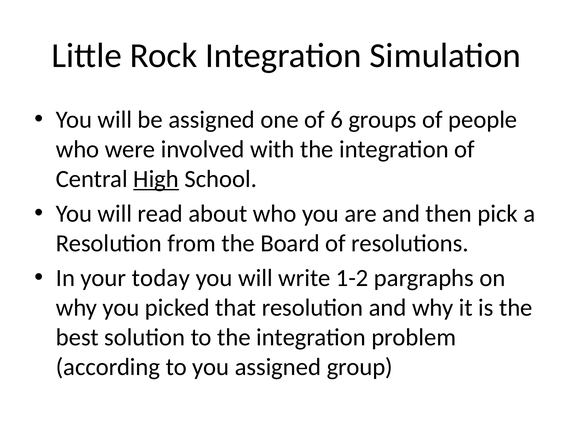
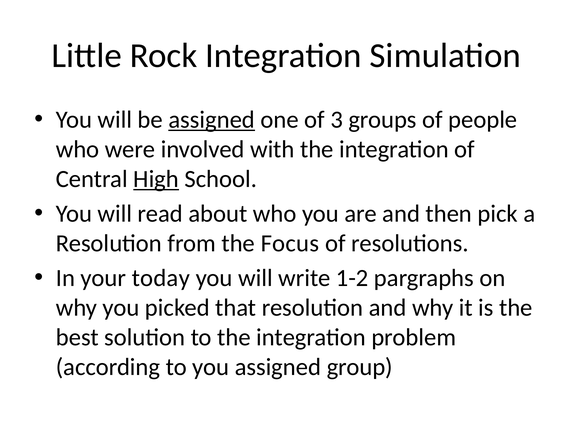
assigned at (212, 120) underline: none -> present
6: 6 -> 3
Board: Board -> Focus
